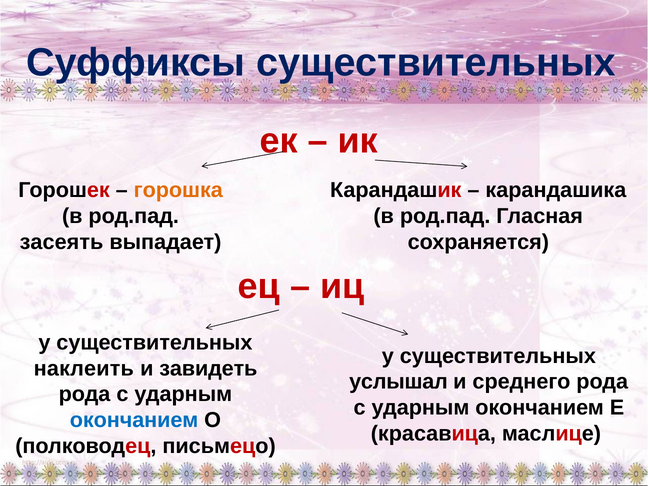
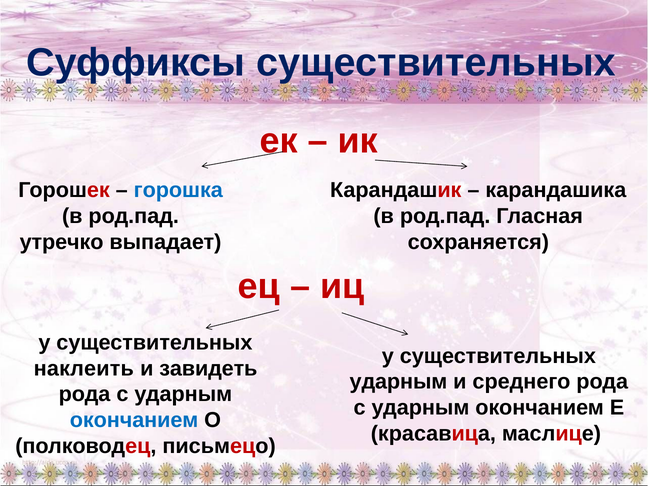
горошка colour: orange -> blue
засеять: засеять -> утречко
услышал at (399, 382): услышал -> ударным
